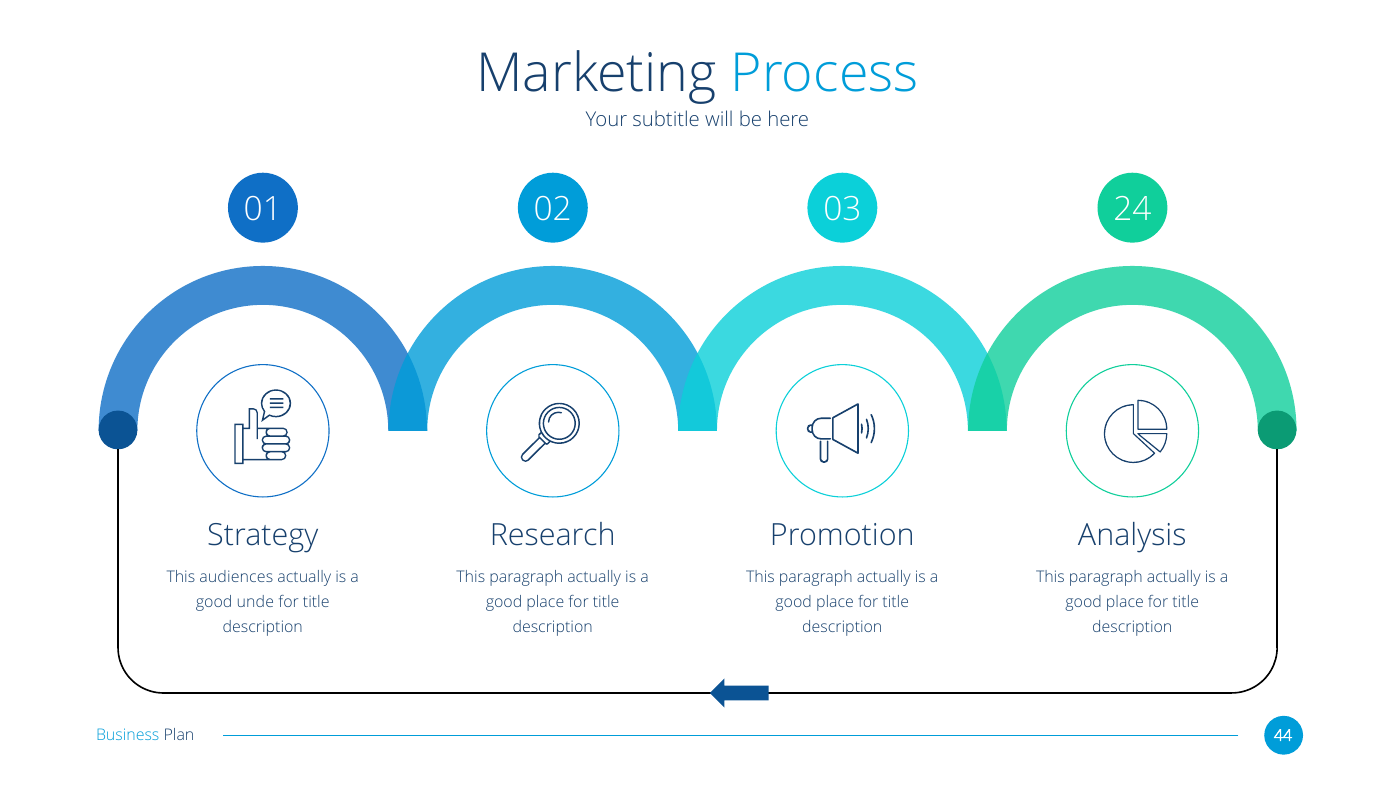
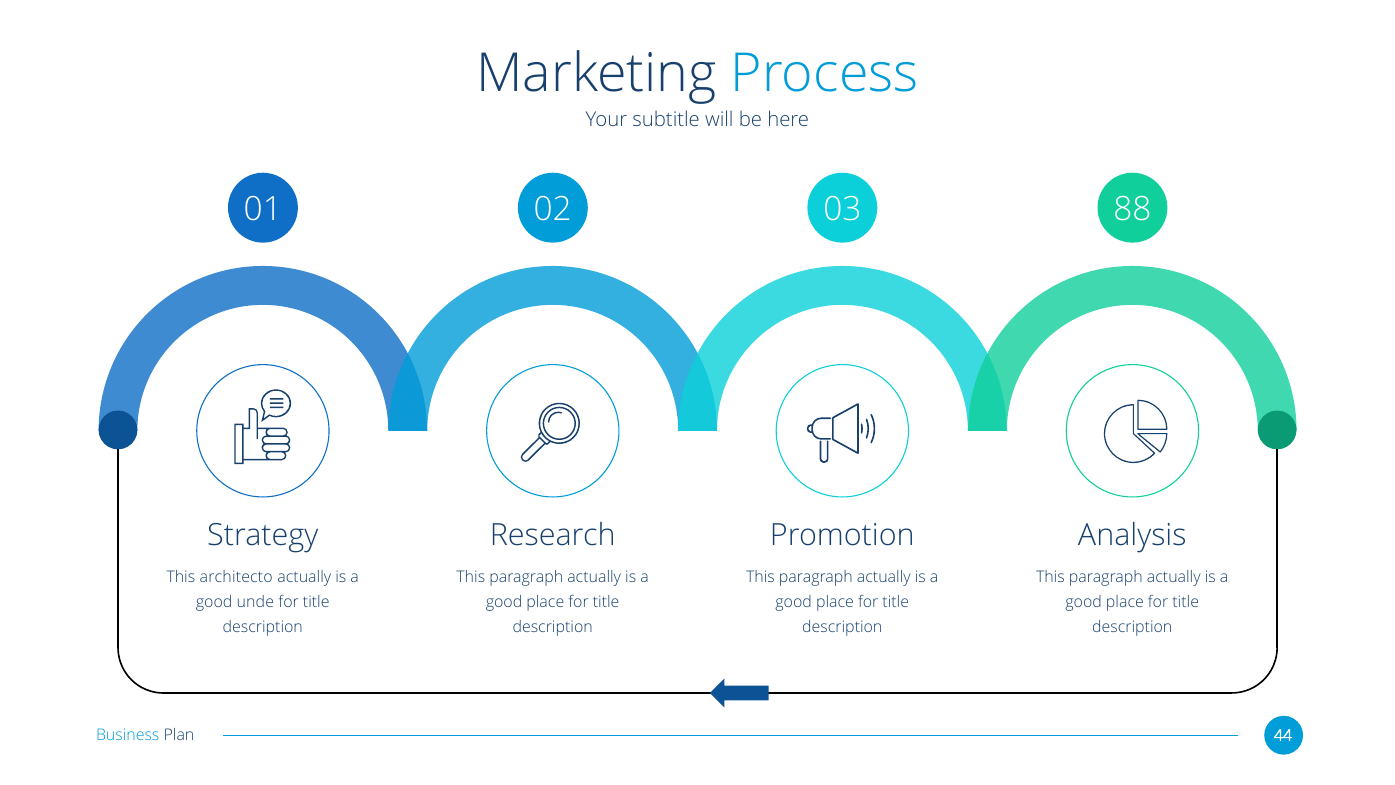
24: 24 -> 88
audiences: audiences -> architecto
